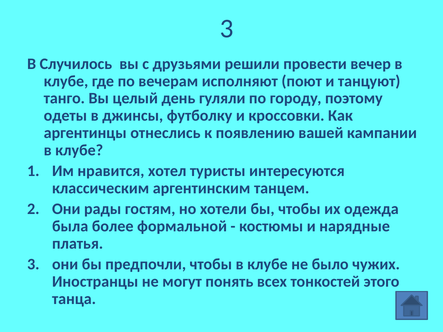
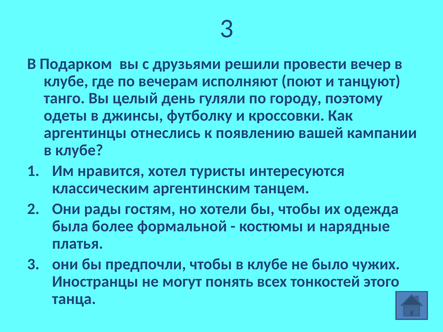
Случилось: Случилось -> Подарком
